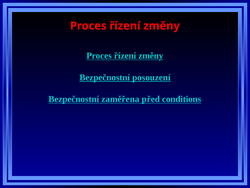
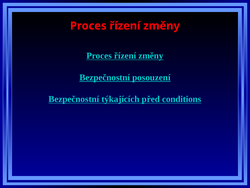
zaměřena: zaměřena -> týkajících
